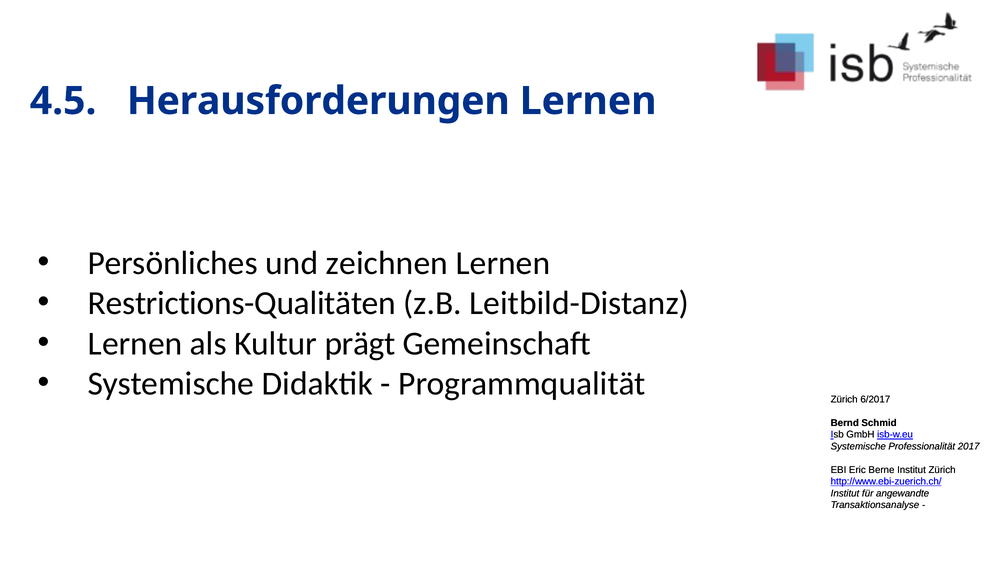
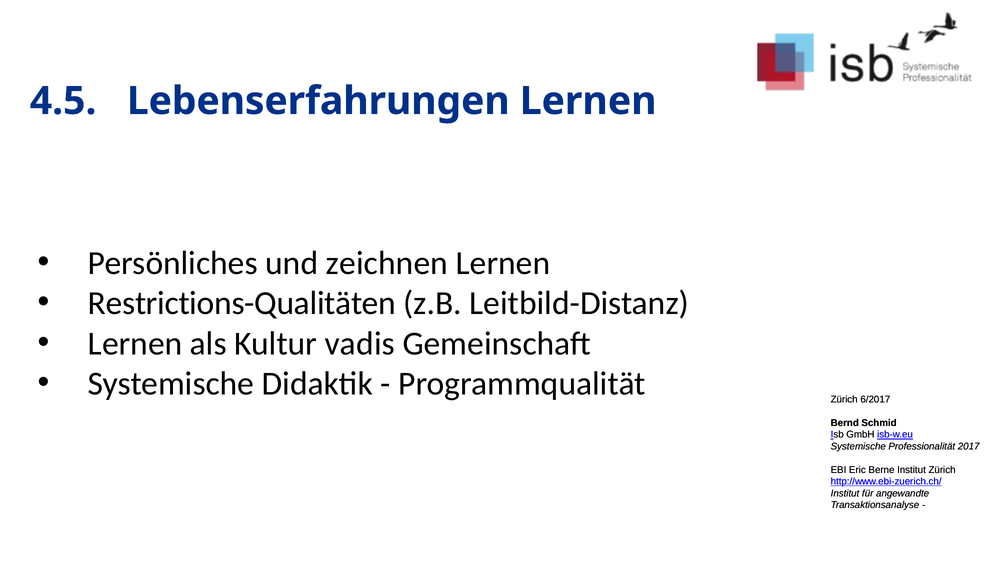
Herausforderungen: Herausforderungen -> Lebenserfahrungen
prägt: prägt -> vadis
